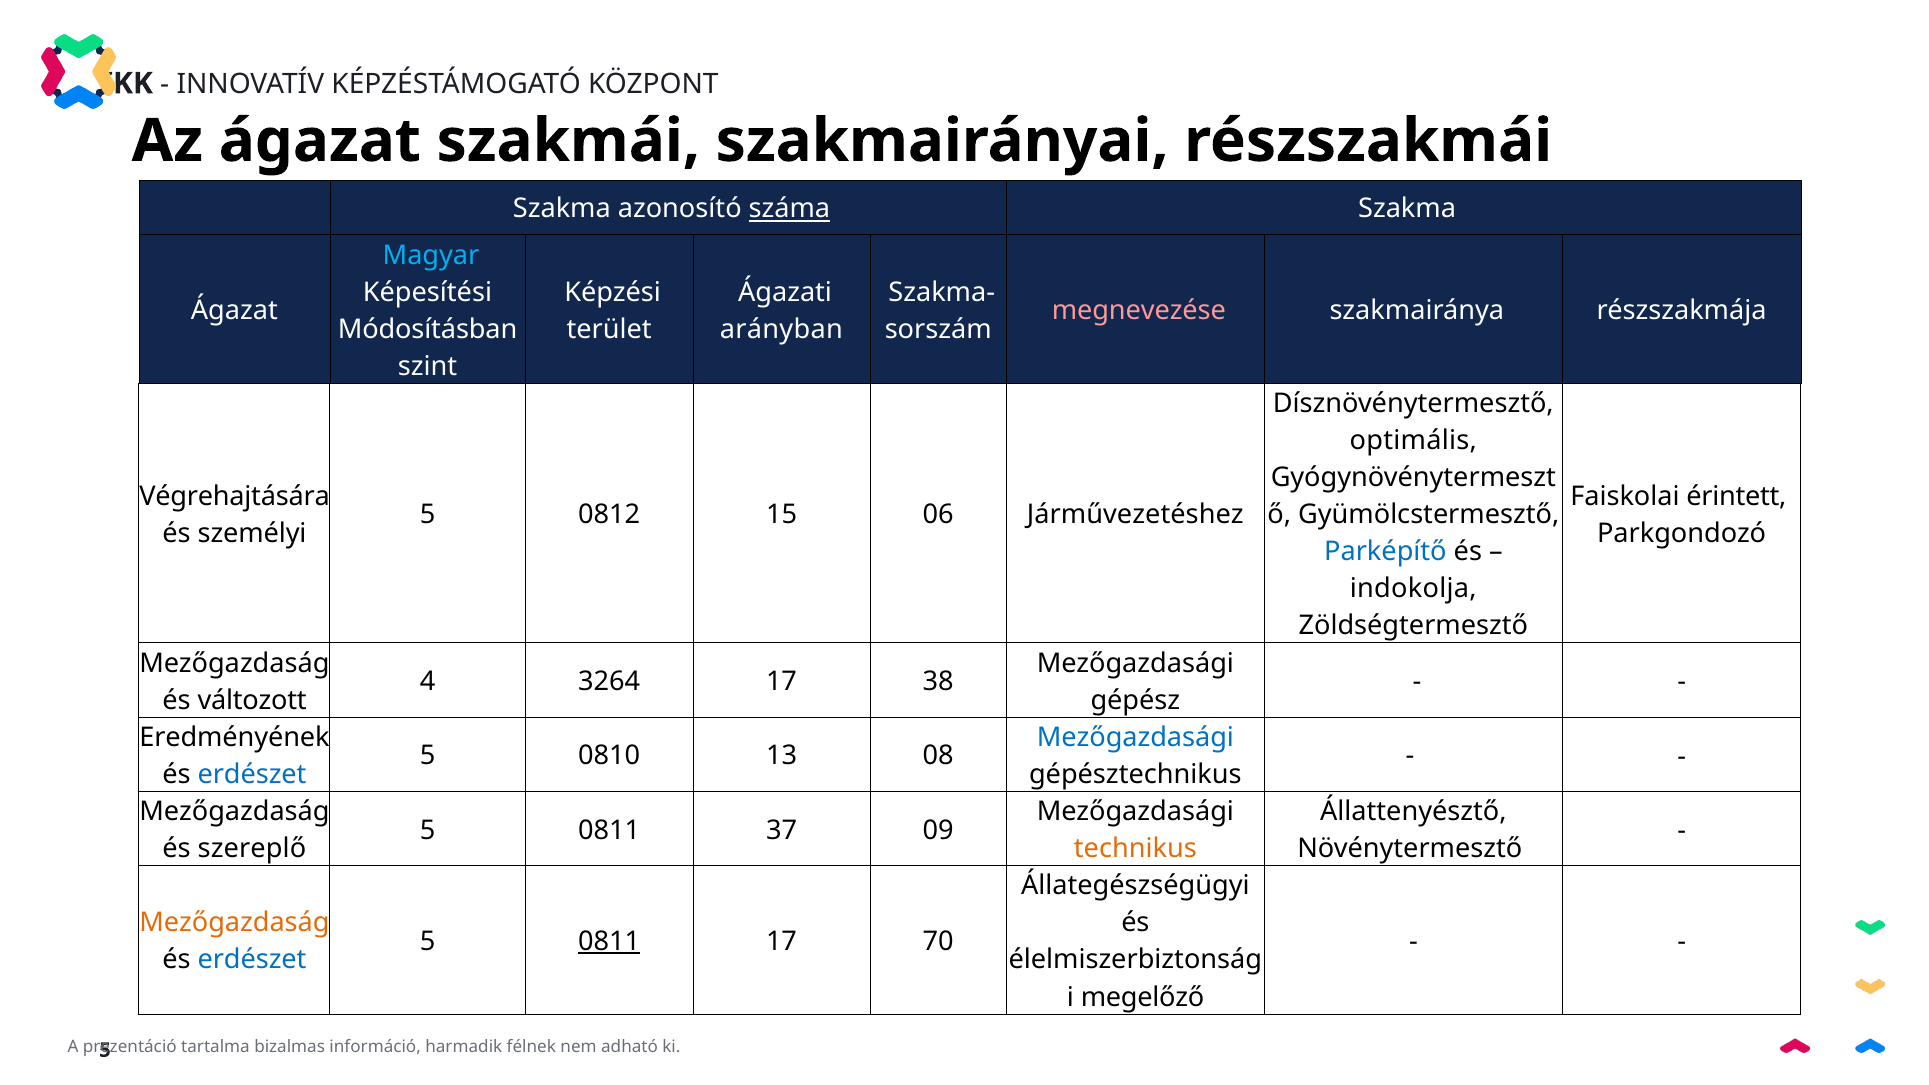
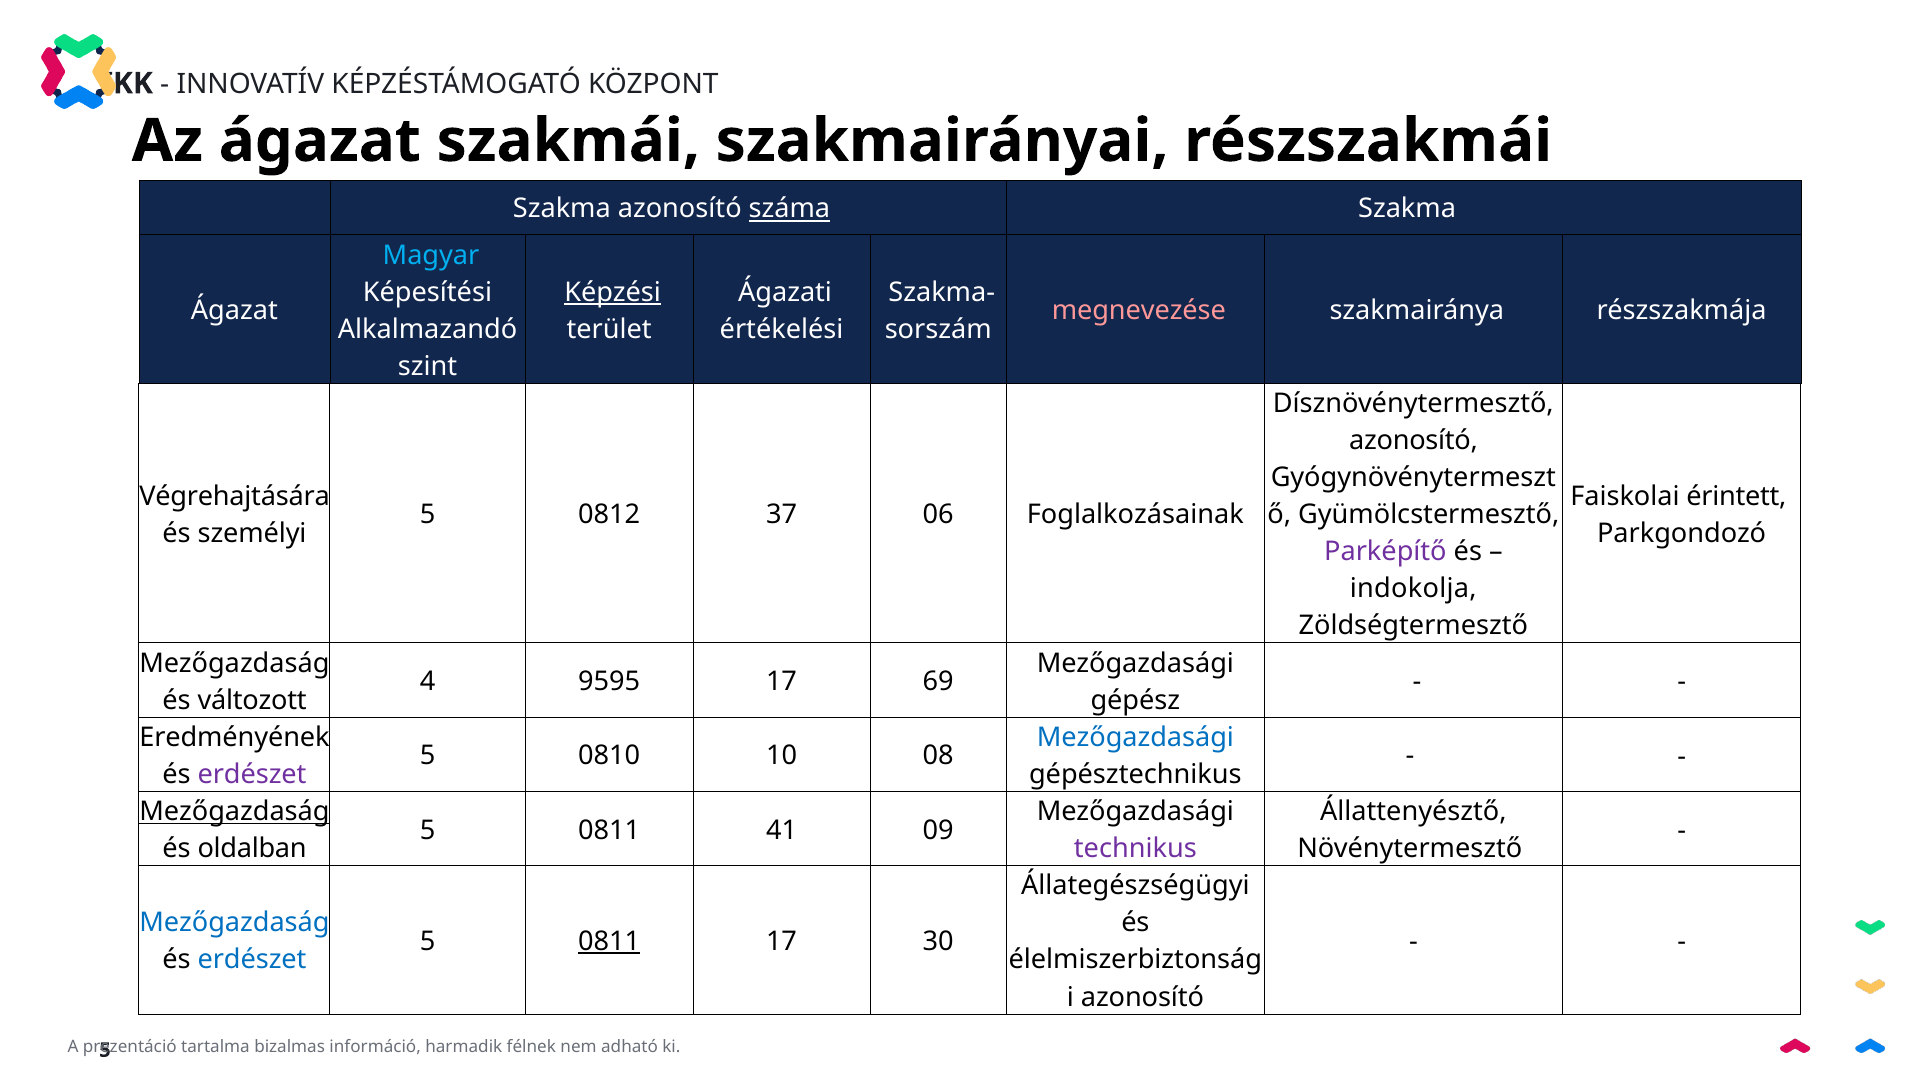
Képzési underline: none -> present
Módosításban: Módosításban -> Alkalmazandó
arányban: arányban -> értékelési
optimális at (1413, 441): optimális -> azonosító
15: 15 -> 37
Járművezetéshez: Járművezetéshez -> Foglalkozásainak
Parképítő colour: blue -> purple
3264: 3264 -> 9595
38: 38 -> 69
13: 13 -> 10
erdészet at (252, 775) colour: blue -> purple
Mezőgazdaság at (234, 812) underline: none -> present
37: 37 -> 41
szereplő: szereplő -> oldalban
technikus colour: orange -> purple
Mezőgazdaság at (234, 923) colour: orange -> blue
70: 70 -> 30
megelőző at (1143, 997): megelőző -> azonosító
